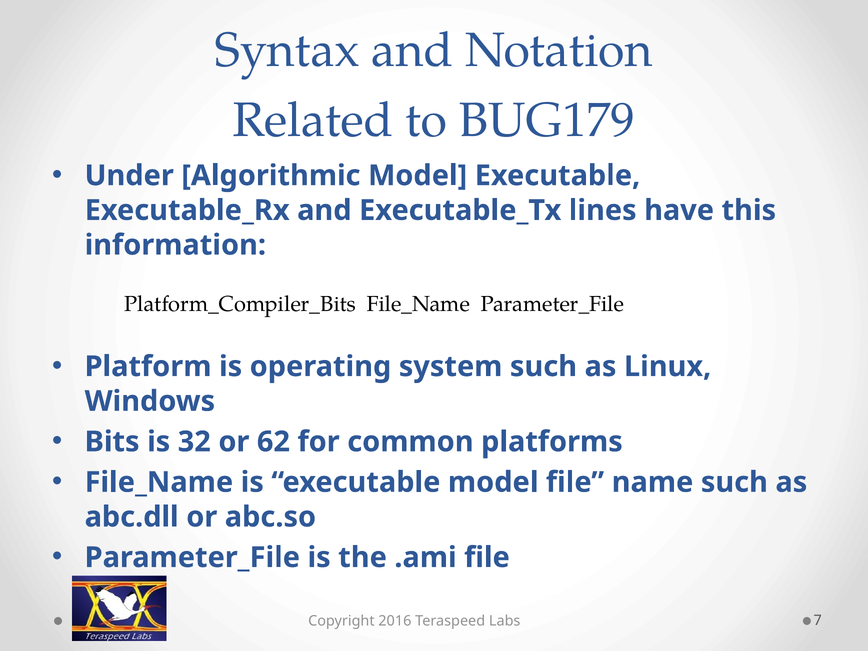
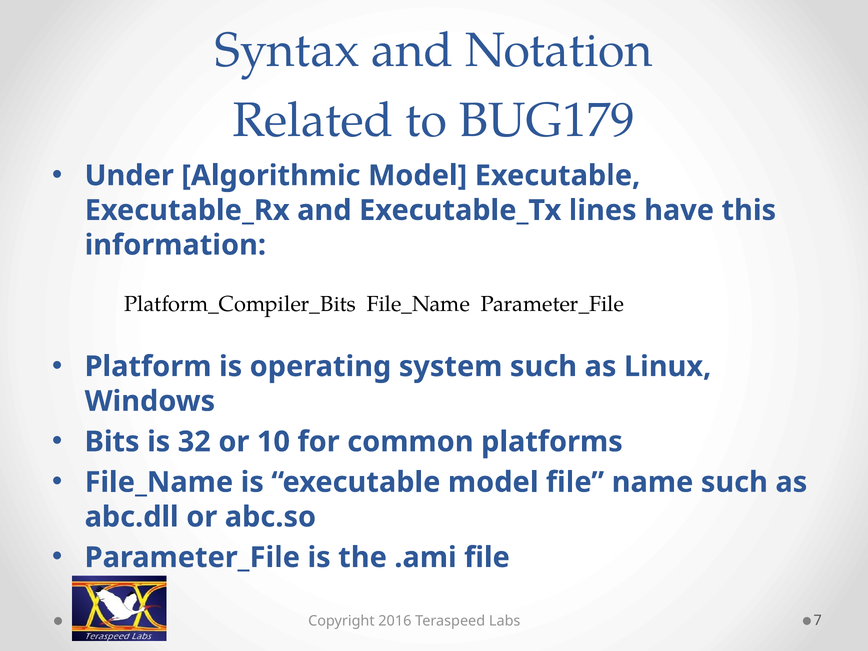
62: 62 -> 10
